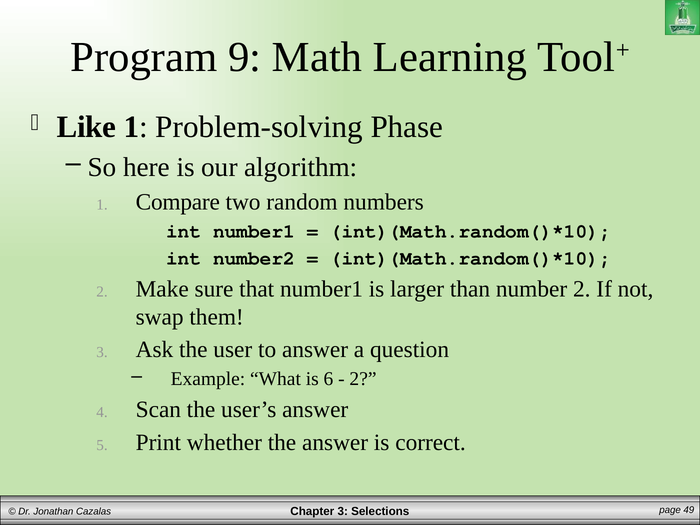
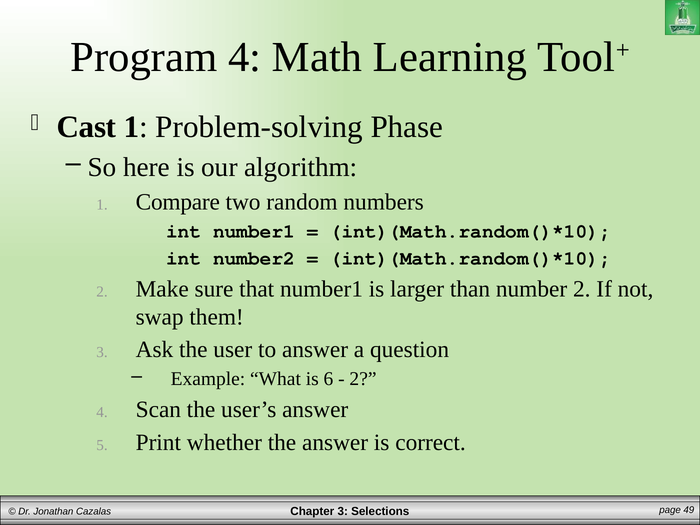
Program 9: 9 -> 4
Like: Like -> Cast
